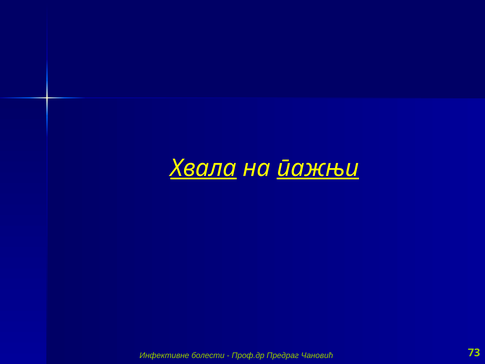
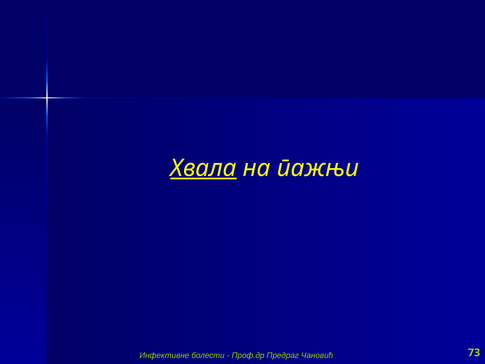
пажњи underline: present -> none
